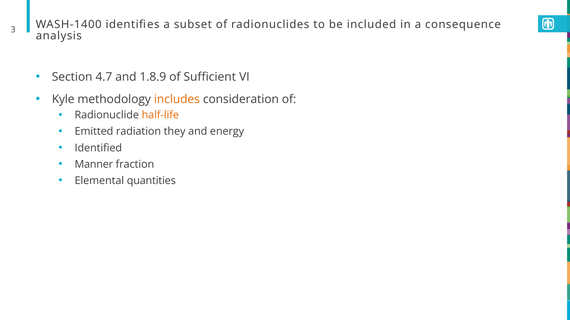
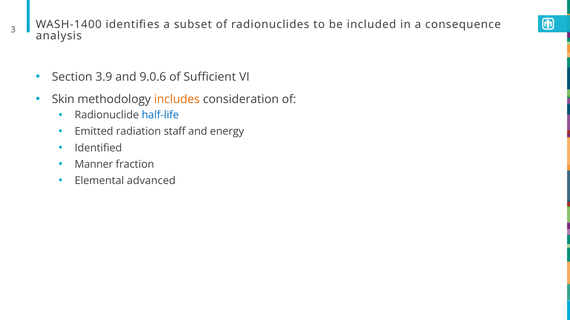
4.7: 4.7 -> 3.9
1.8.9: 1.8.9 -> 9.0.6
Kyle: Kyle -> Skin
half-life colour: orange -> blue
they: they -> staff
quantities: quantities -> advanced
